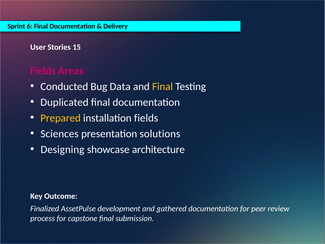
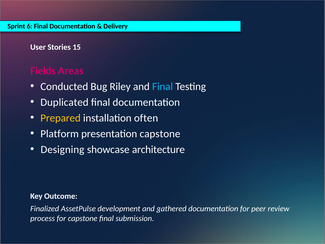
Data: Data -> Riley
Final at (163, 86) colour: yellow -> light blue
installation fields: fields -> often
Sciences: Sciences -> Platform
presentation solutions: solutions -> capstone
